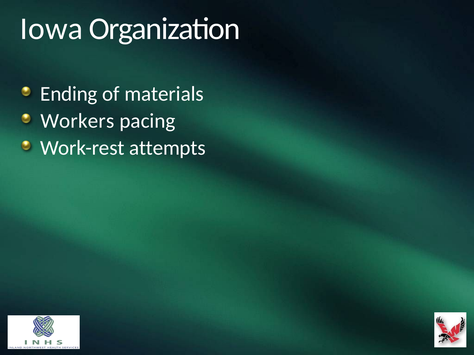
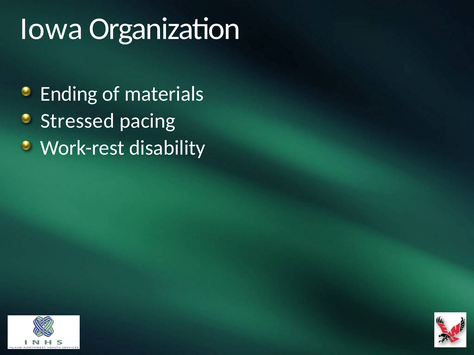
Workers: Workers -> Stressed
attempts: attempts -> disability
